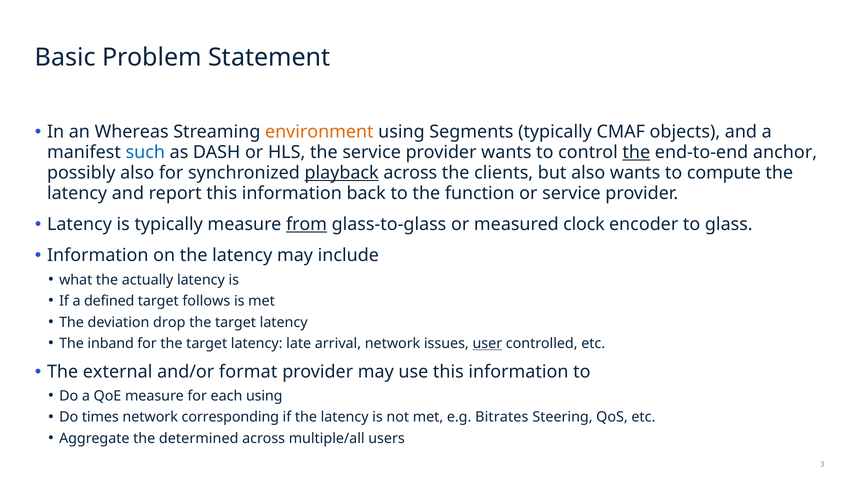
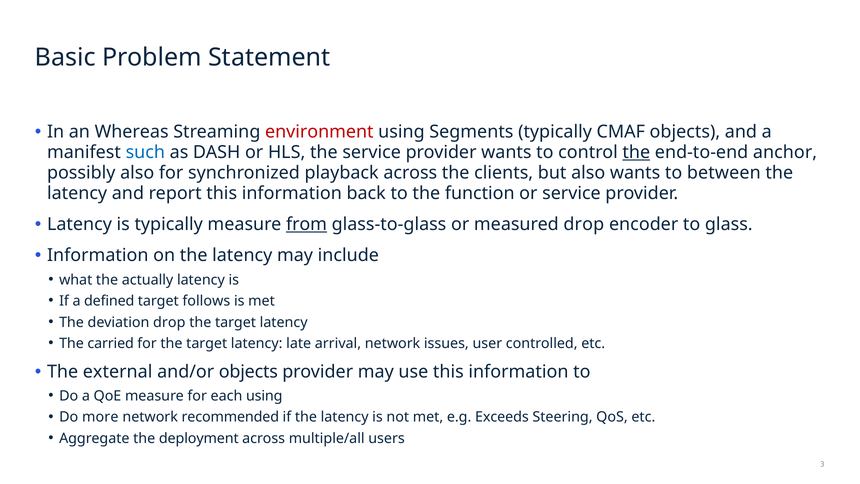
environment colour: orange -> red
playback underline: present -> none
compute: compute -> between
measured clock: clock -> drop
inband: inband -> carried
user underline: present -> none
and/or format: format -> objects
times: times -> more
corresponding: corresponding -> recommended
Bitrates: Bitrates -> Exceeds
determined: determined -> deployment
